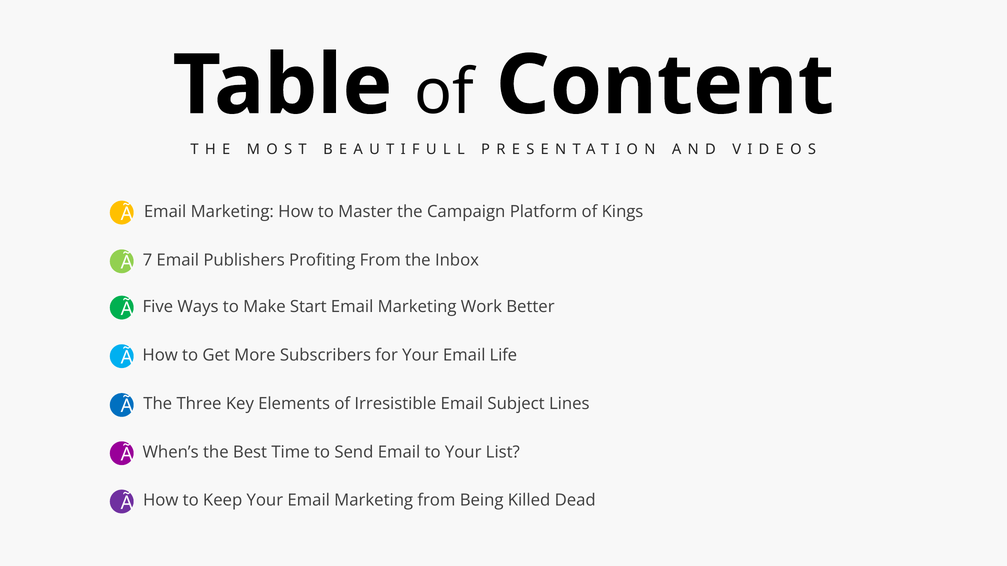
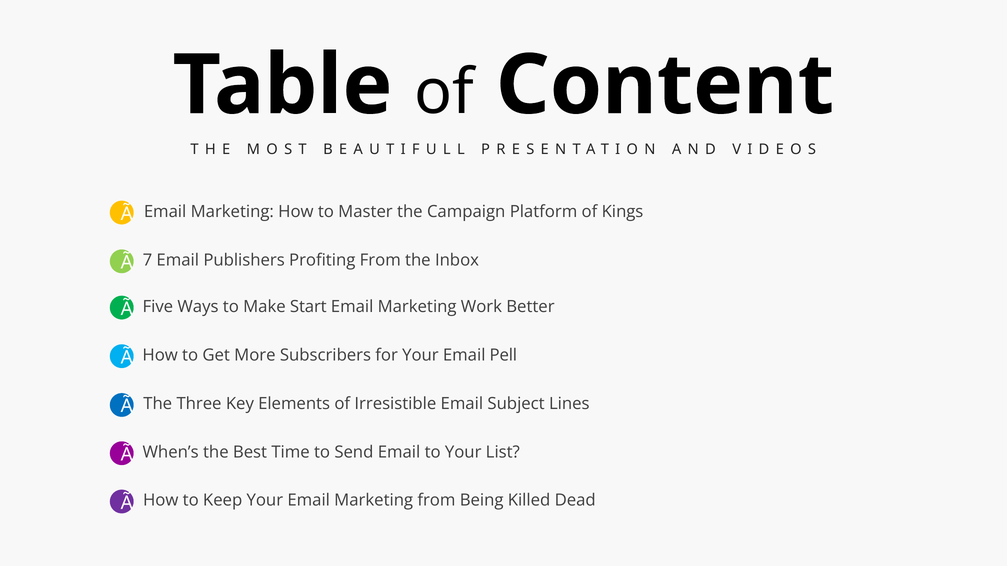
Life: Life -> Pell
